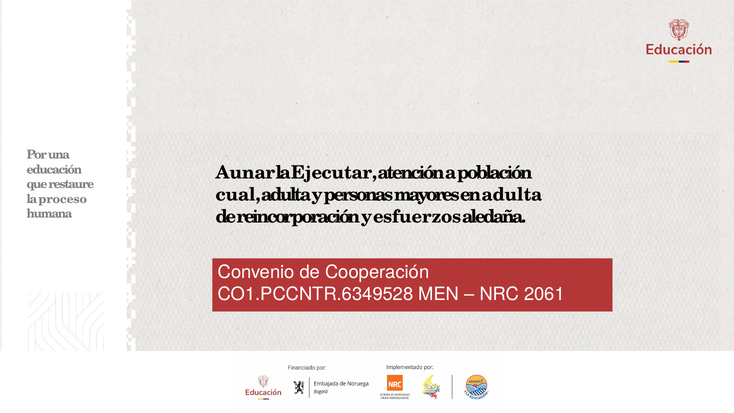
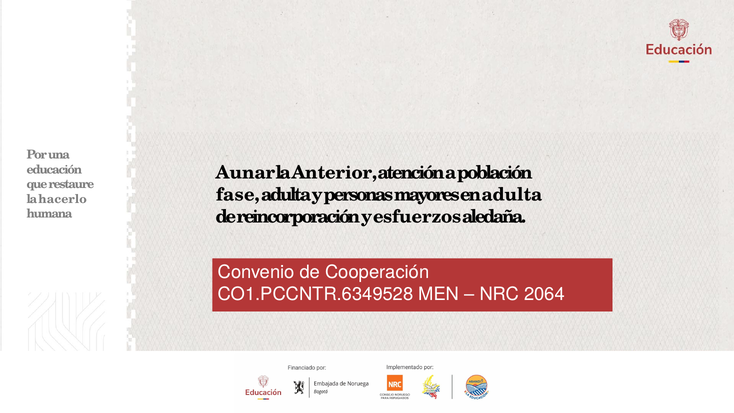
Ejecutar: Ejecutar -> Anterior
cual: cual -> fase
proceso: proceso -> hacerlo
2061: 2061 -> 2064
